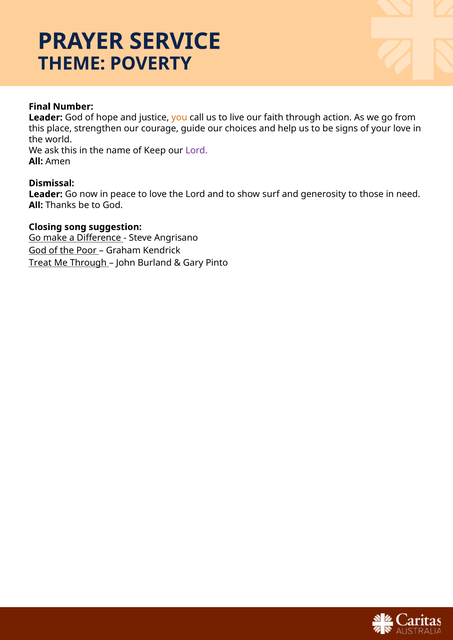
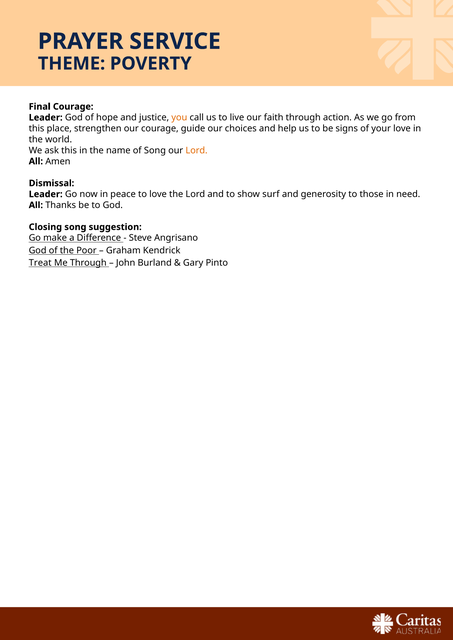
Final Number: Number -> Courage
of Keep: Keep -> Song
Lord at (197, 151) colour: purple -> orange
